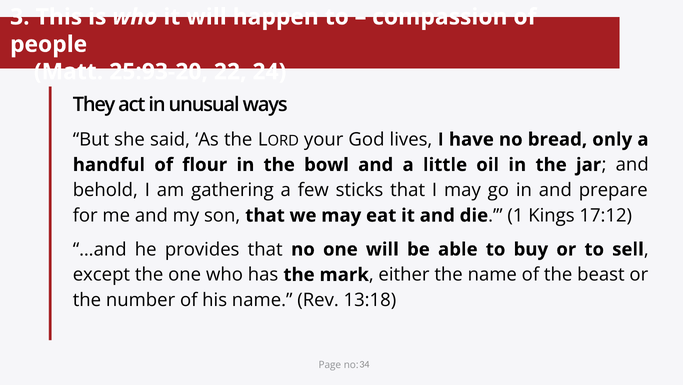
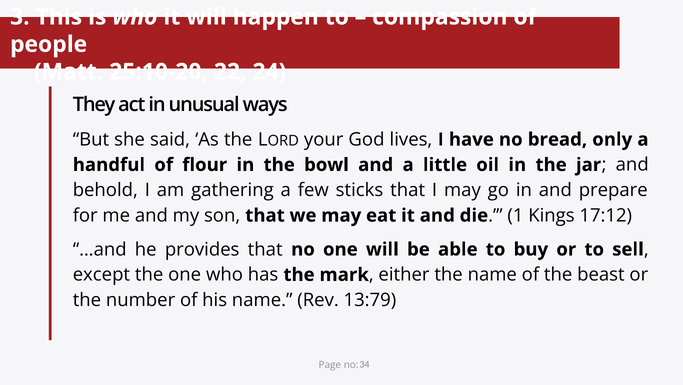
25:93-20: 25:93-20 -> 25:10-20
13:18: 13:18 -> 13:79
